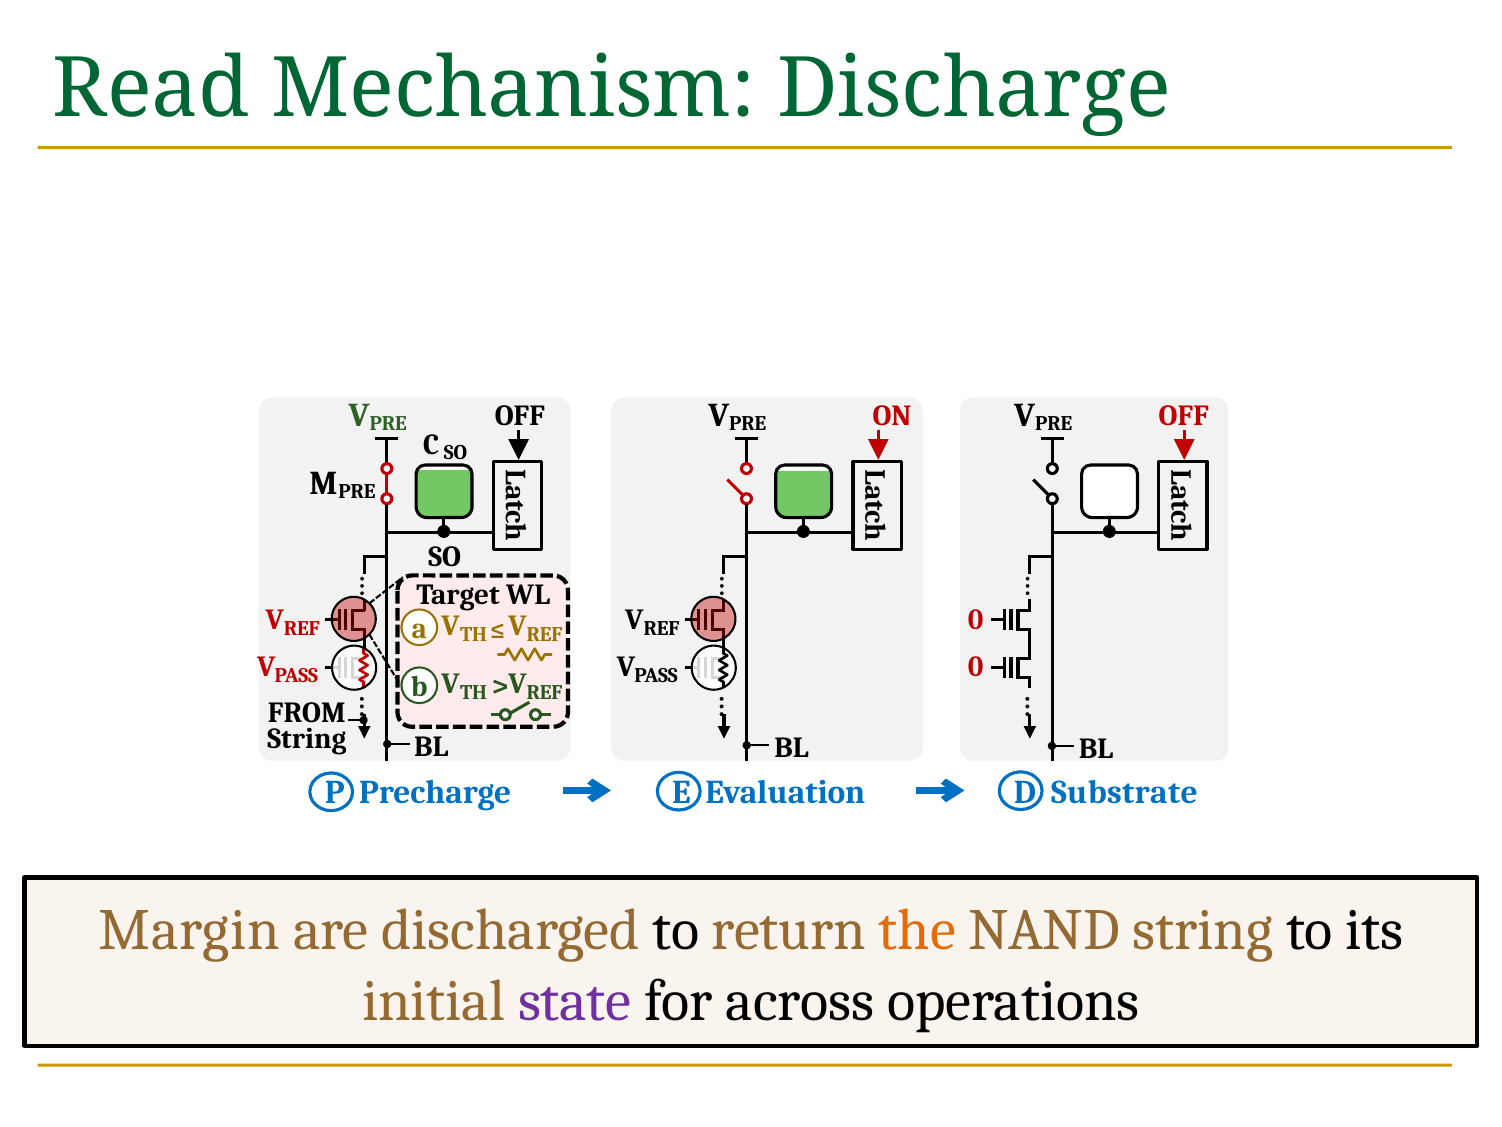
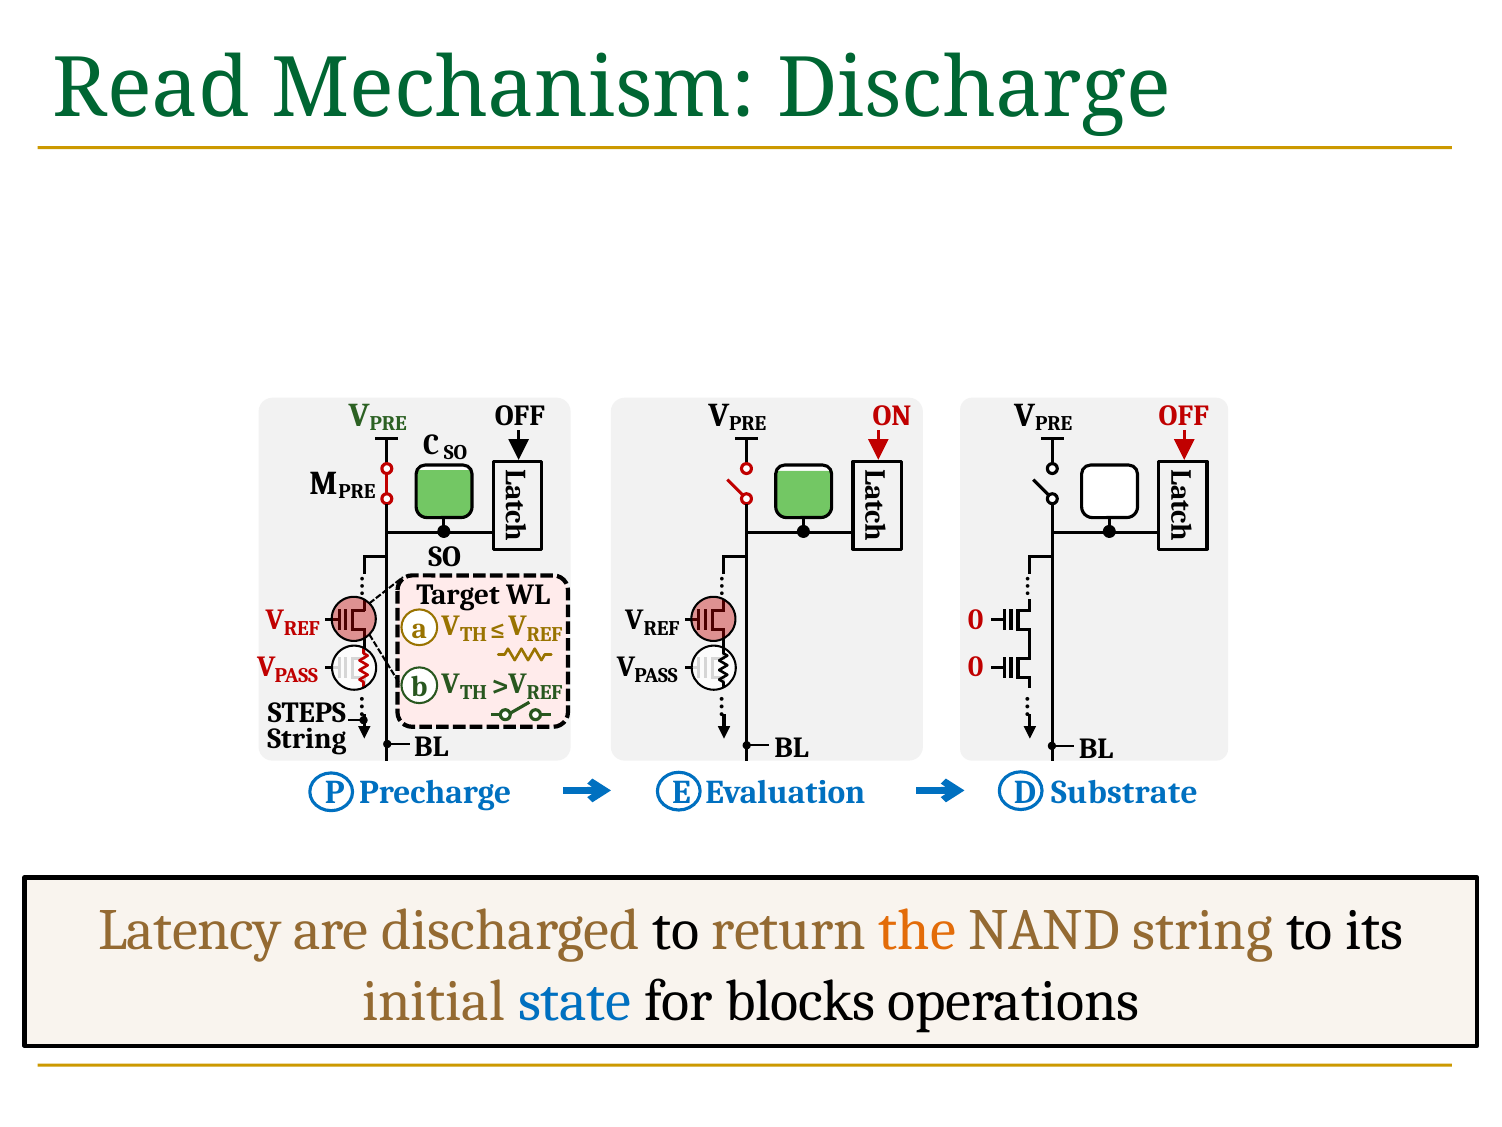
FROM: FROM -> STEPS
Margin: Margin -> Latency
state colour: purple -> blue
across: across -> blocks
